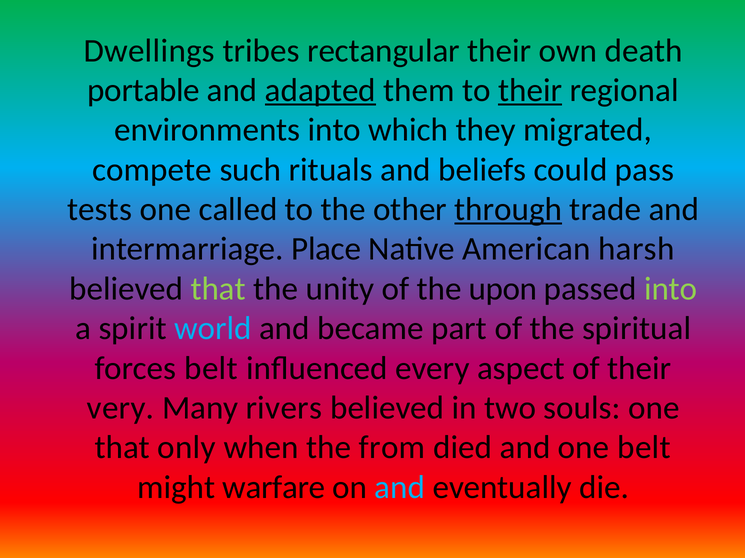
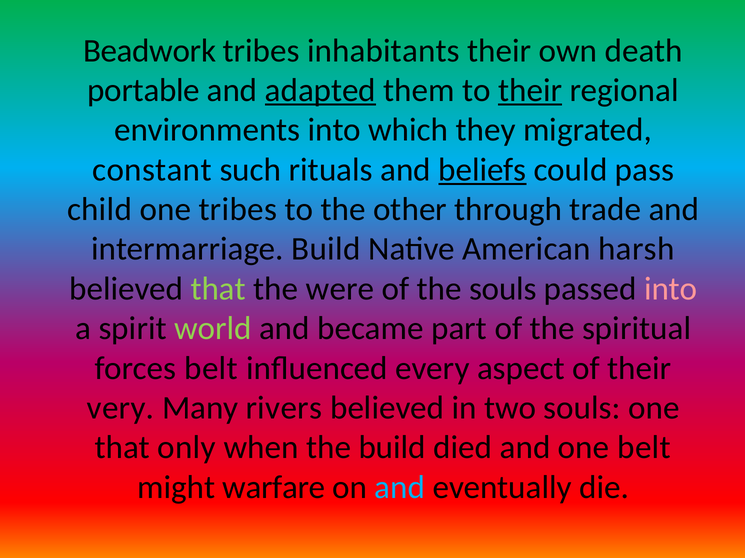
Dwellings: Dwellings -> Beadwork
rectangular: rectangular -> inhabitants
compete: compete -> constant
beliefs underline: none -> present
tests: tests -> child
one called: called -> tribes
through underline: present -> none
intermarriage Place: Place -> Build
unity: unity -> were
the upon: upon -> souls
into at (671, 289) colour: light green -> pink
world colour: light blue -> light green
the from: from -> build
